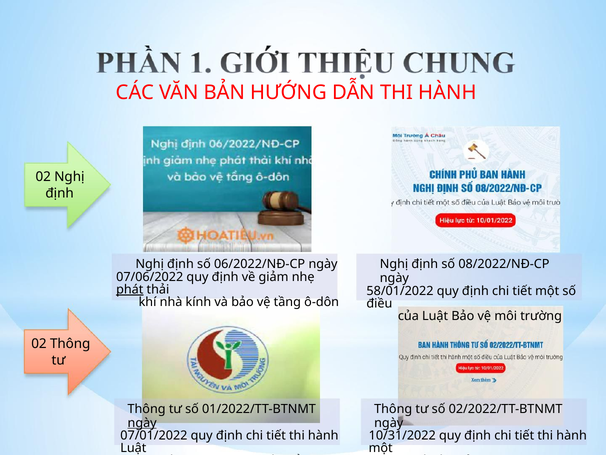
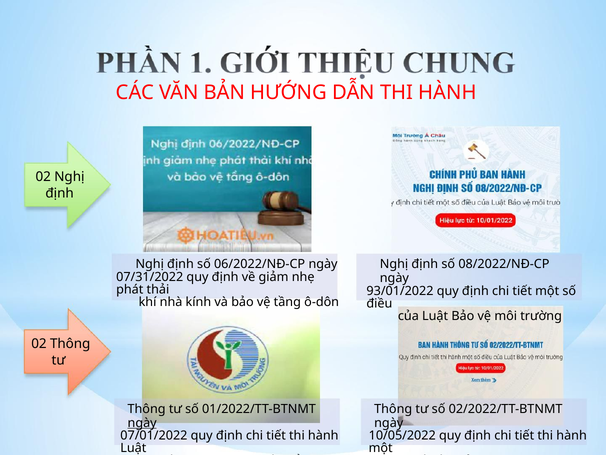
07/06/2022: 07/06/2022 -> 07/31/2022
phát underline: present -> none
58/01/2022: 58/01/2022 -> 93/01/2022
10/31/2022: 10/31/2022 -> 10/05/2022
